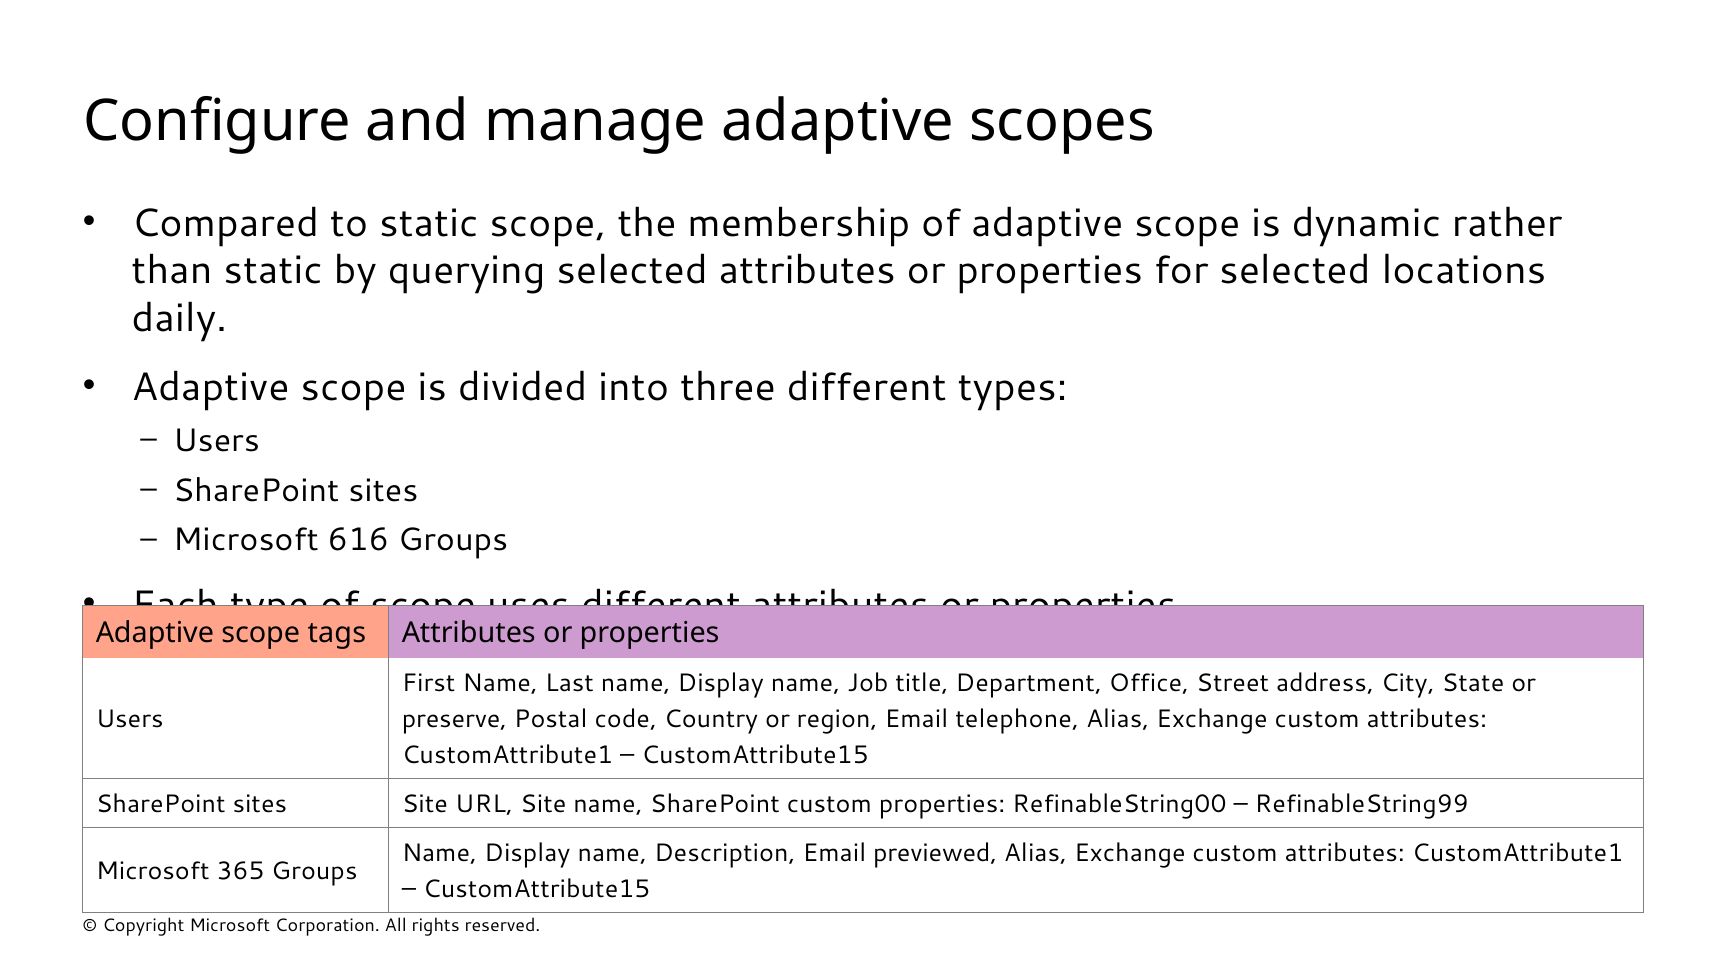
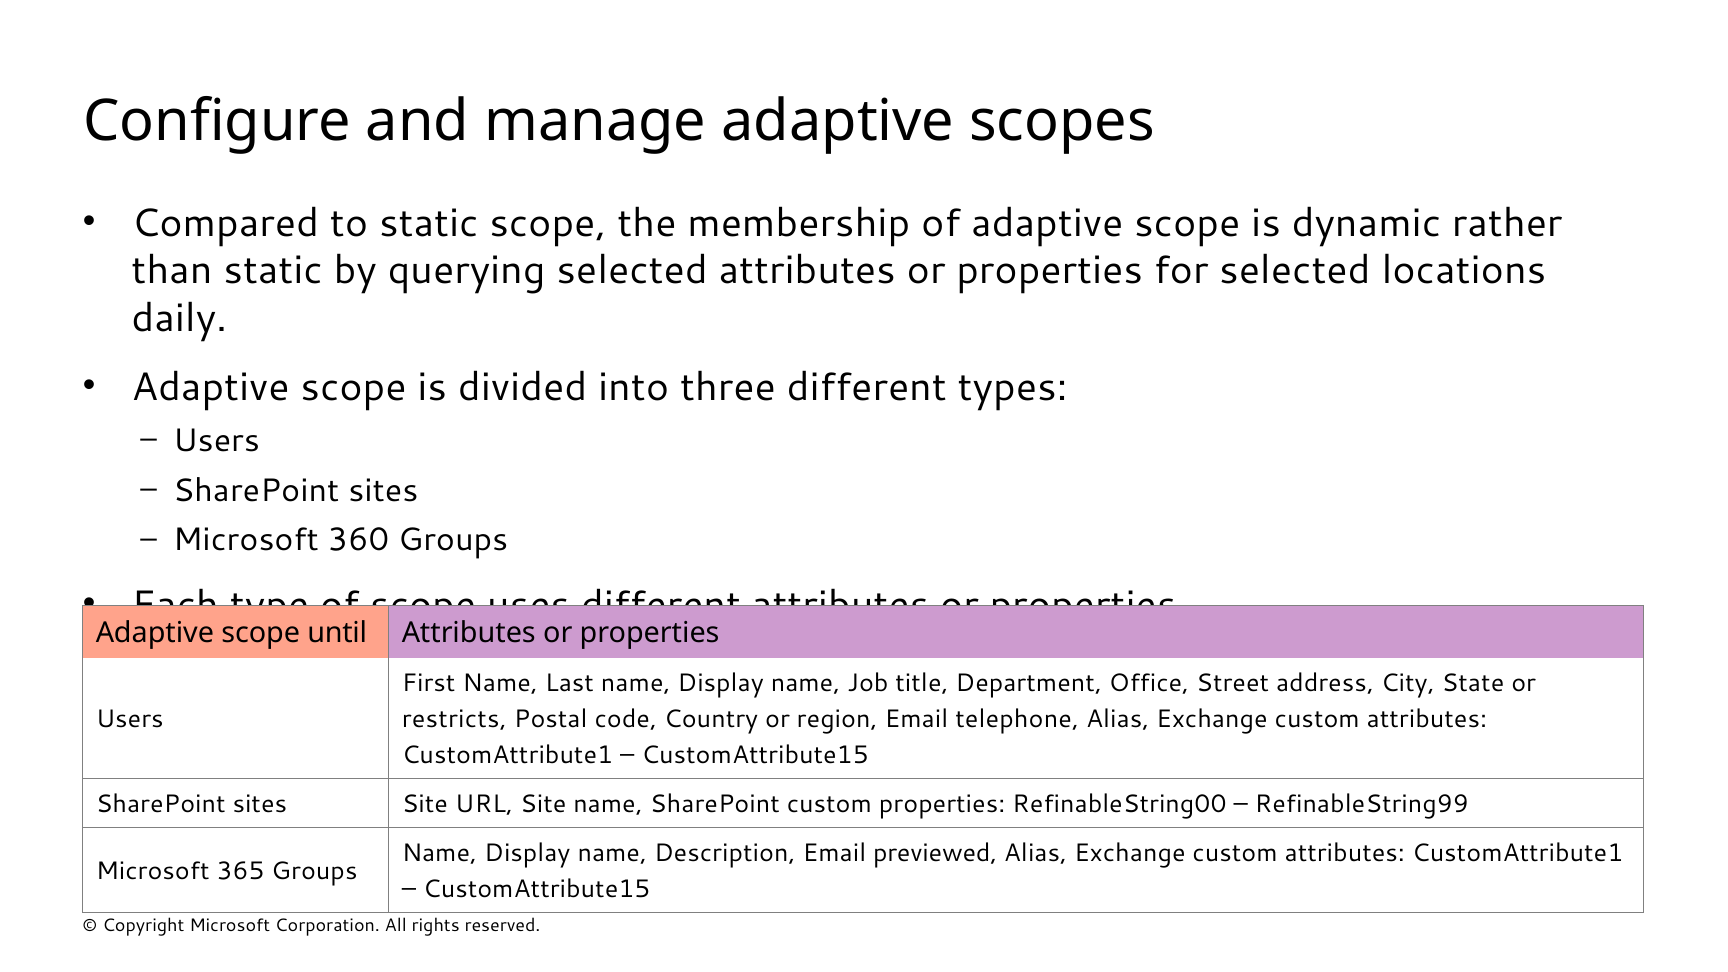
616: 616 -> 360
tags: tags -> until
preserve: preserve -> restricts
